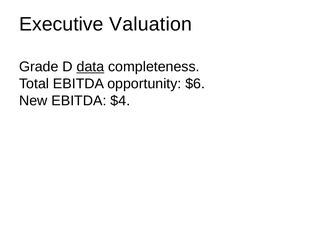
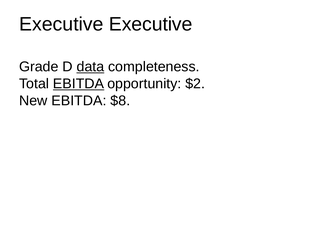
Executive Valuation: Valuation -> Executive
EBITDA at (79, 84) underline: none -> present
$6: $6 -> $2
$4: $4 -> $8
